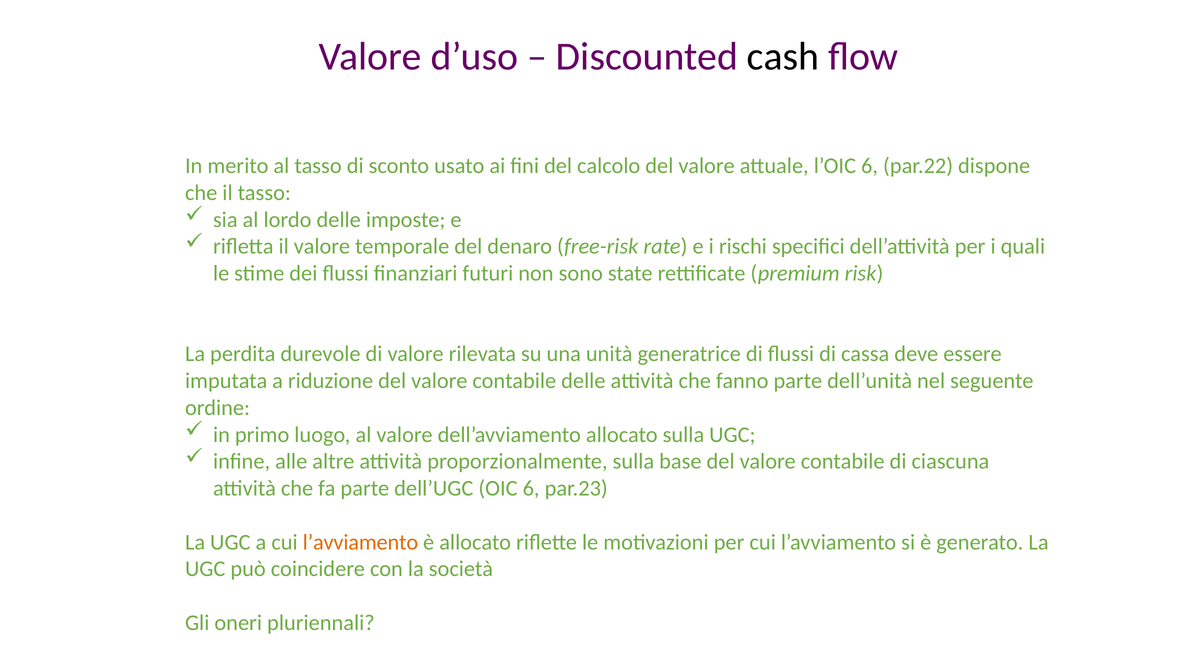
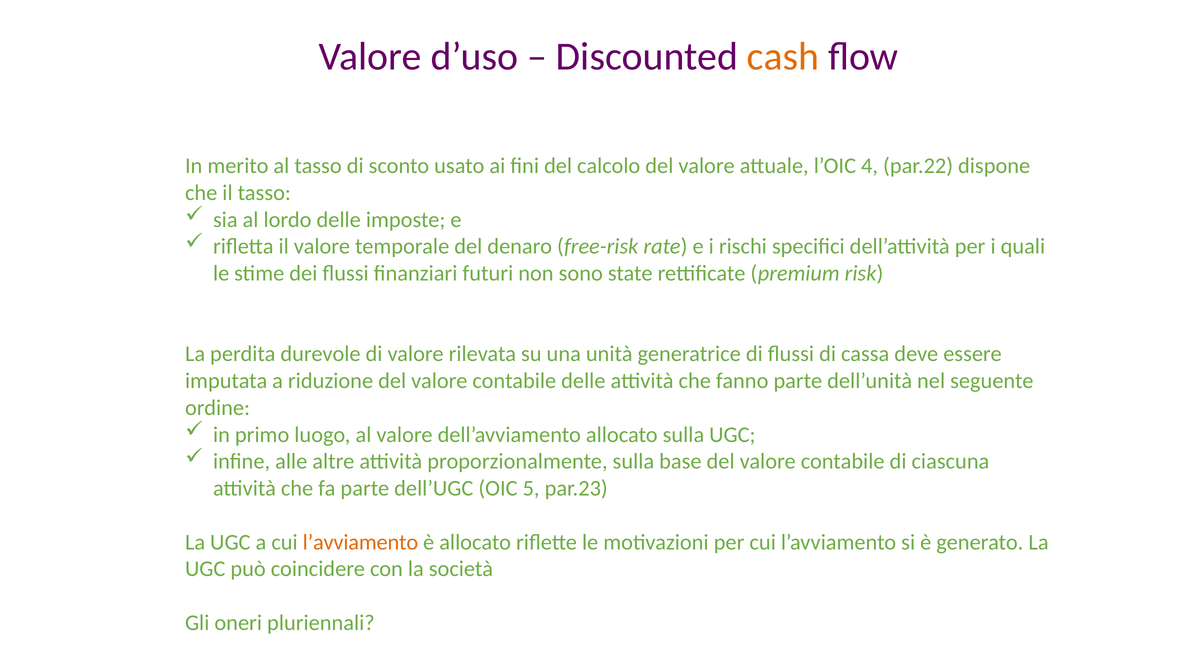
cash colour: black -> orange
l’OIC 6: 6 -> 4
OIC 6: 6 -> 5
